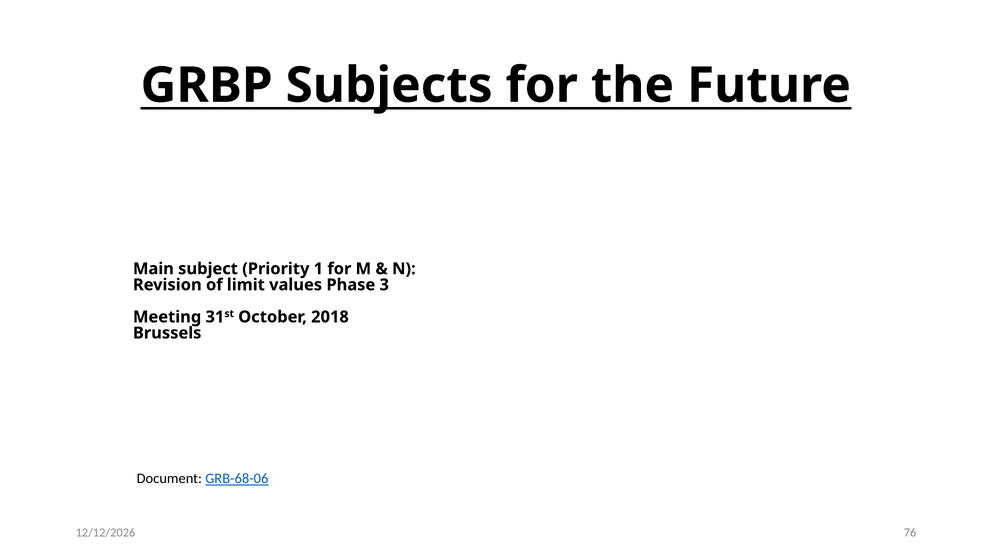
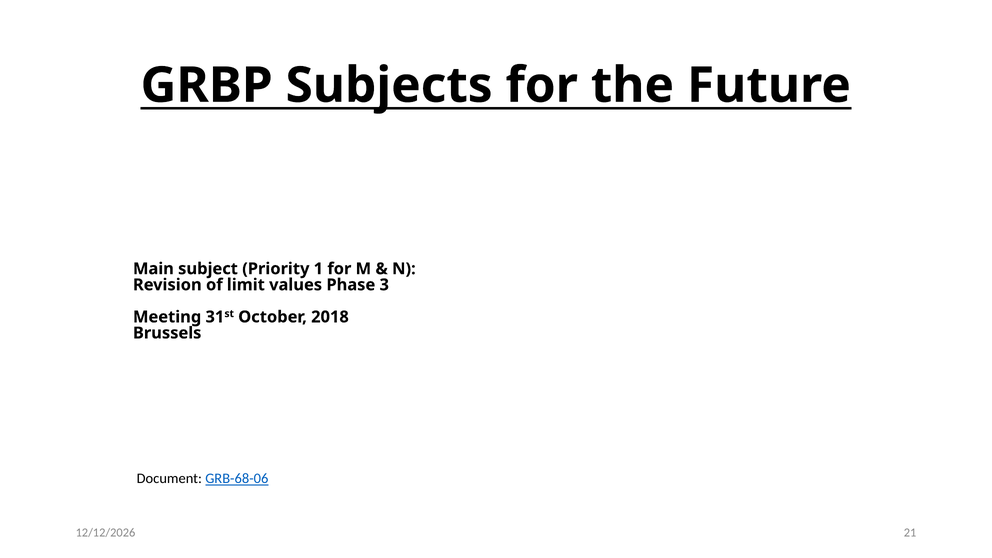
76: 76 -> 21
